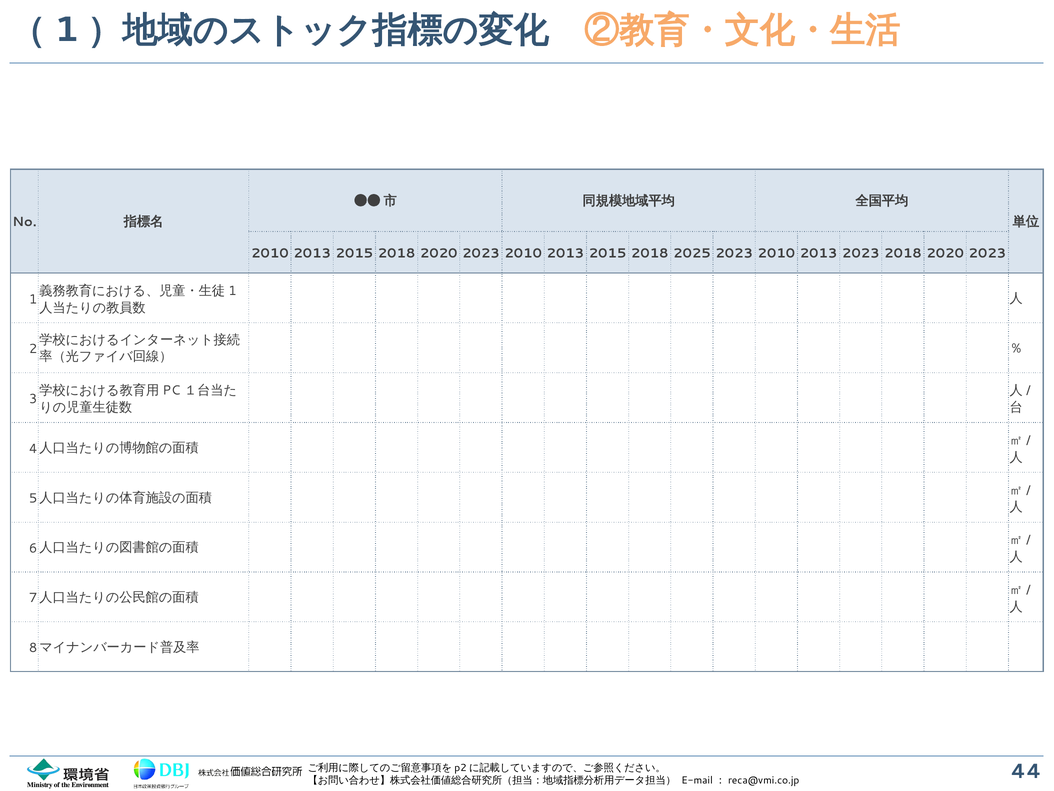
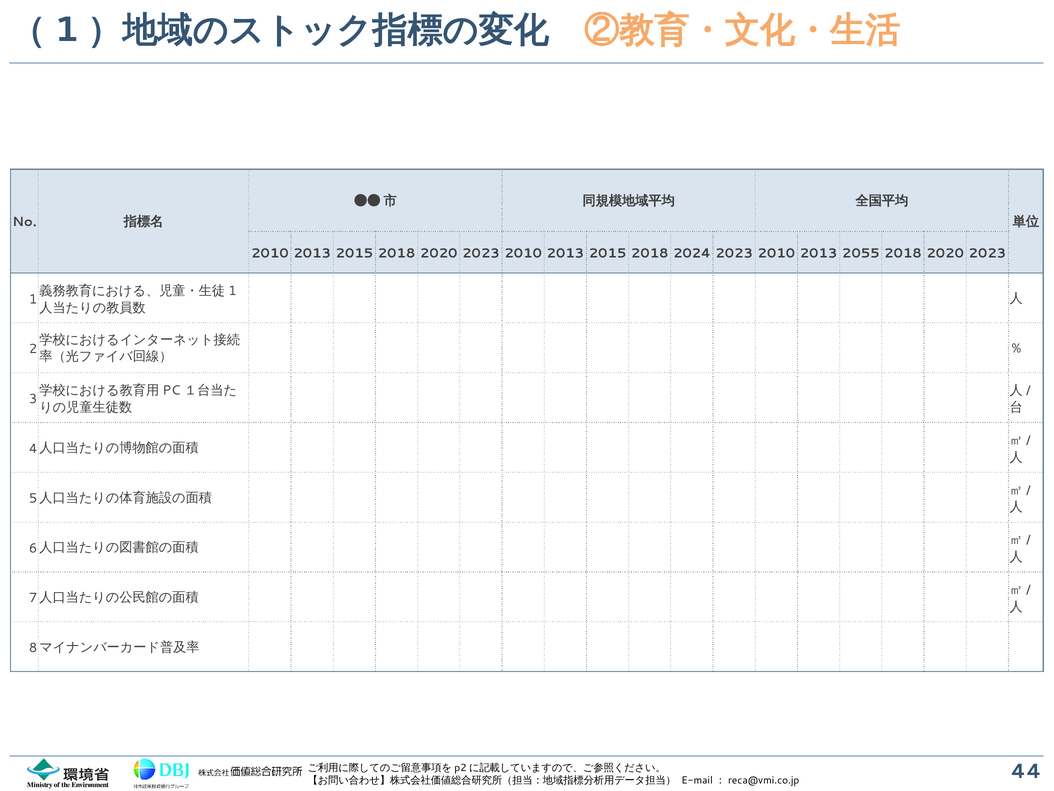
2025: 2025 -> 2024
2013 2023: 2023 -> 2055
